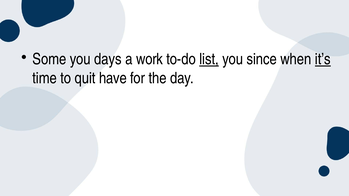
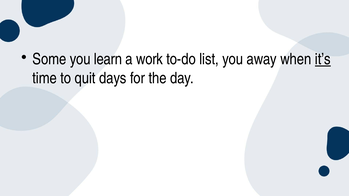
days: days -> learn
list underline: present -> none
since: since -> away
have: have -> days
